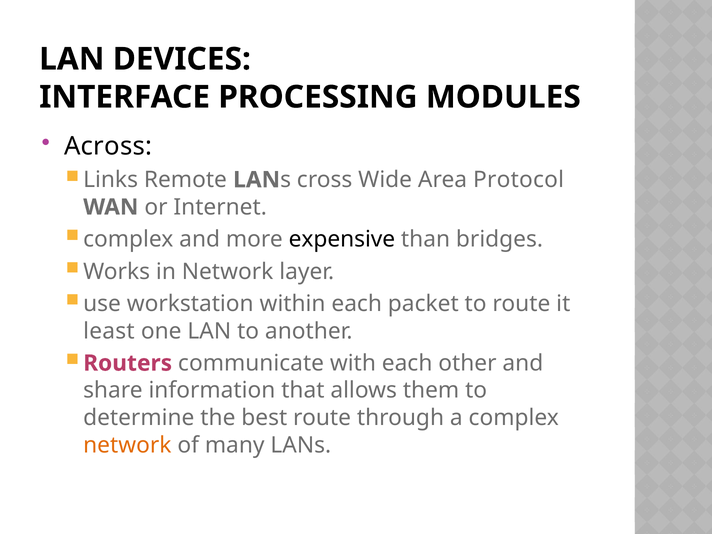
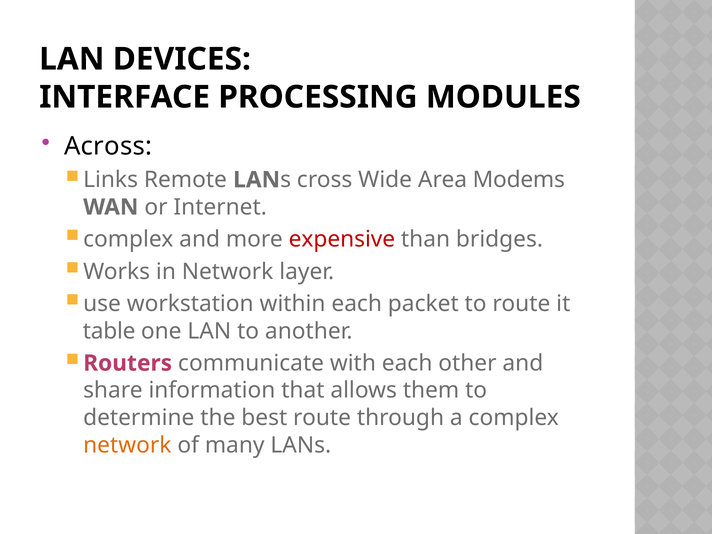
Protocol: Protocol -> Modems
expensive colour: black -> red
least: least -> table
